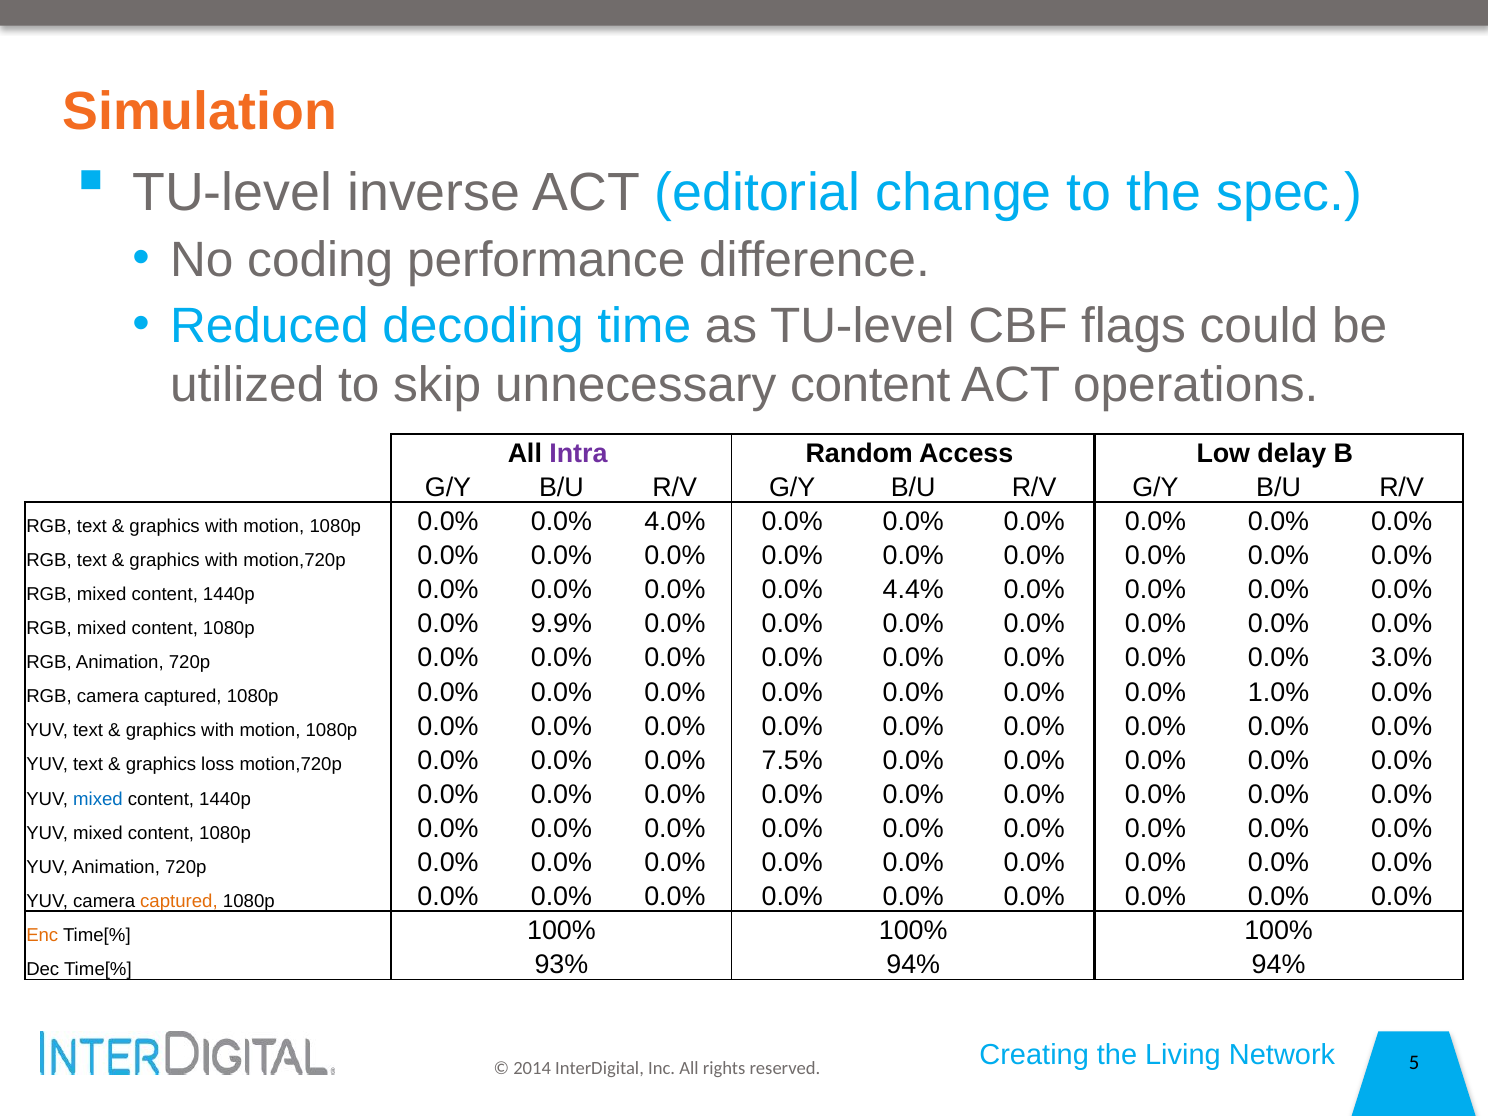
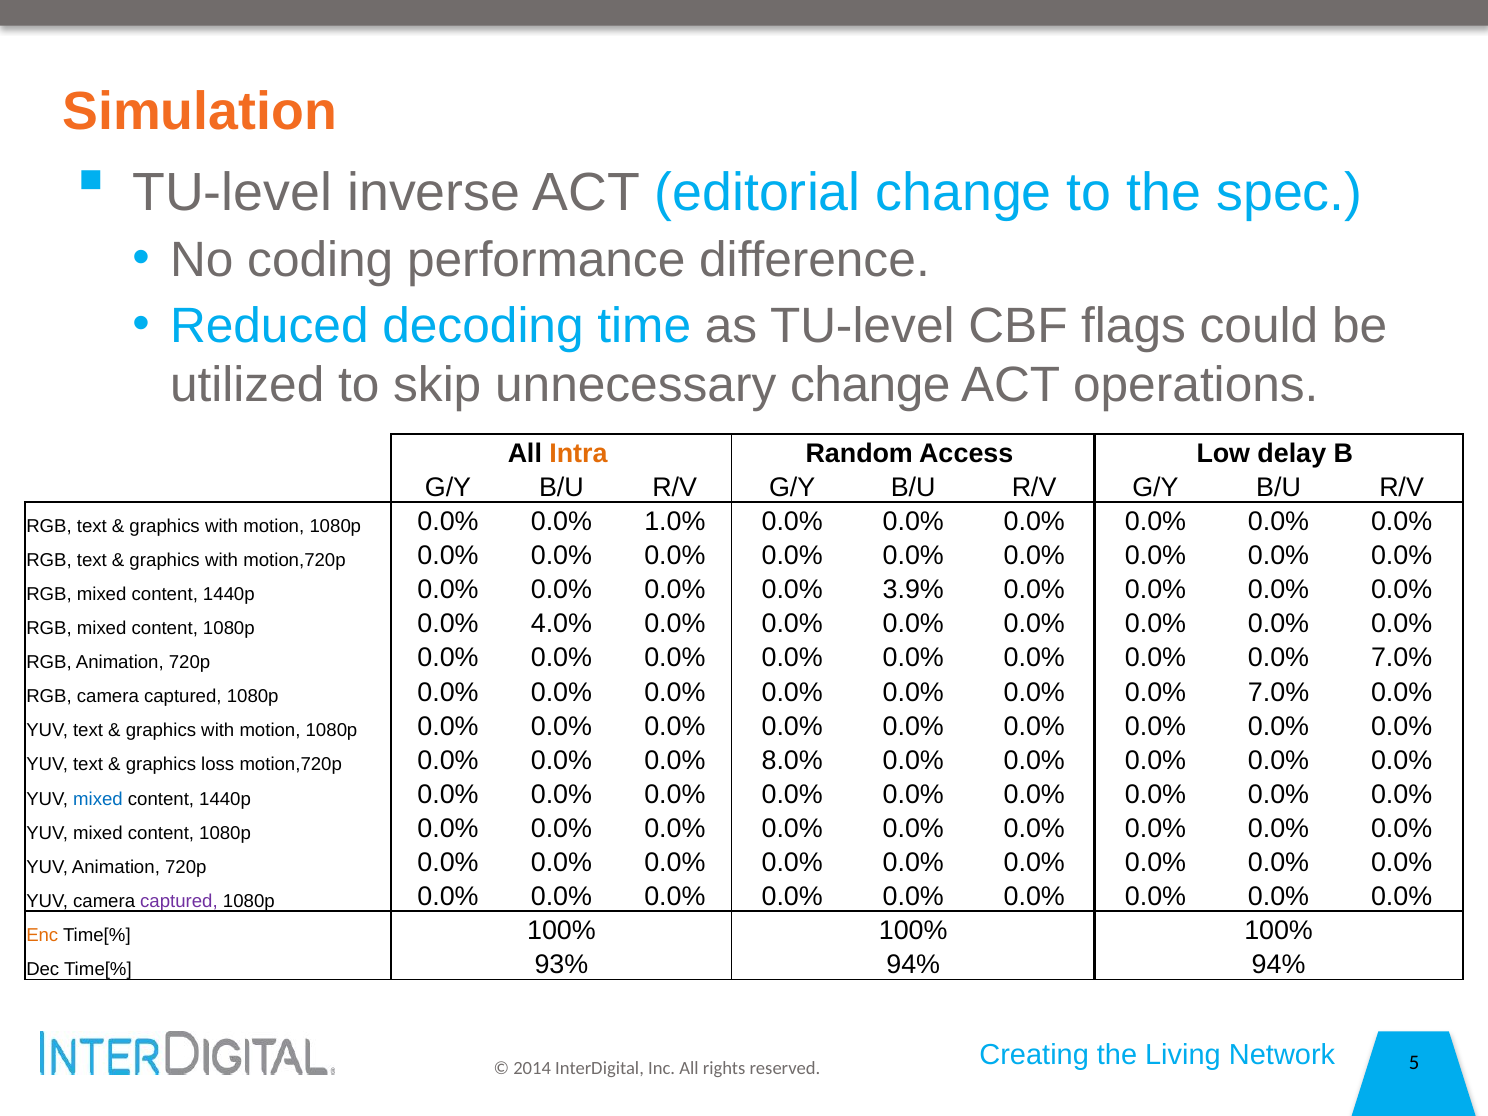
unnecessary content: content -> change
Intra colour: purple -> orange
4.0%: 4.0% -> 1.0%
4.4%: 4.4% -> 3.9%
9.9%: 9.9% -> 4.0%
0.0% 0.0% 3.0%: 3.0% -> 7.0%
1.0% at (1279, 692): 1.0% -> 7.0%
7.5%: 7.5% -> 8.0%
captured at (179, 901) colour: orange -> purple
